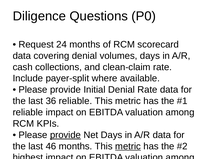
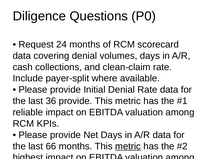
36 reliable: reliable -> provide
provide at (65, 135) underline: present -> none
46: 46 -> 66
